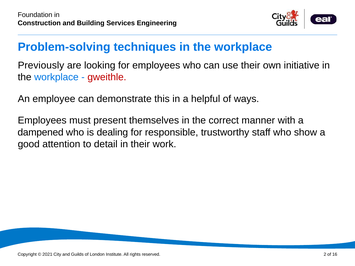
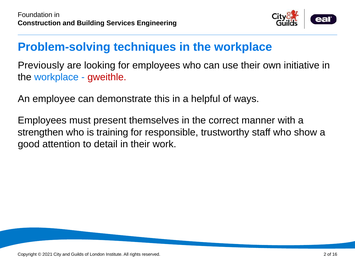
dampened: dampened -> strengthen
dealing: dealing -> training
